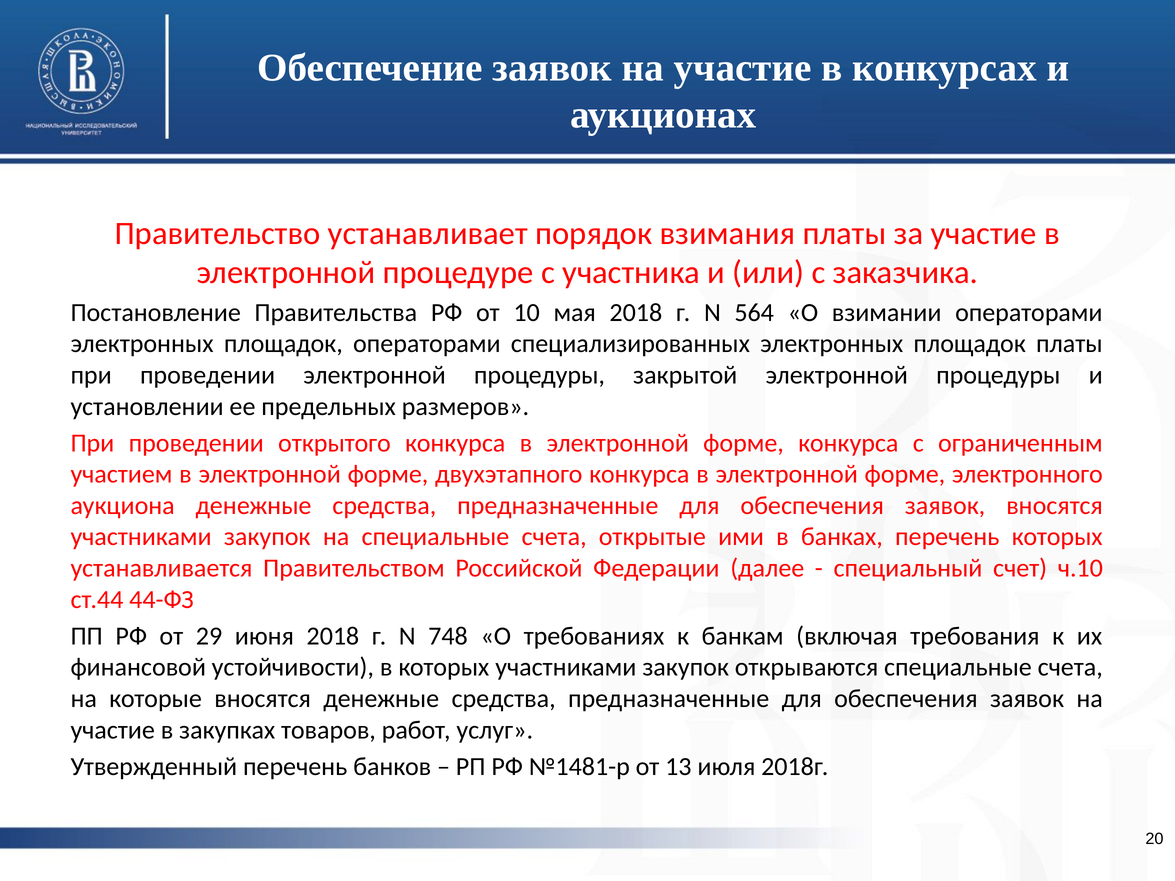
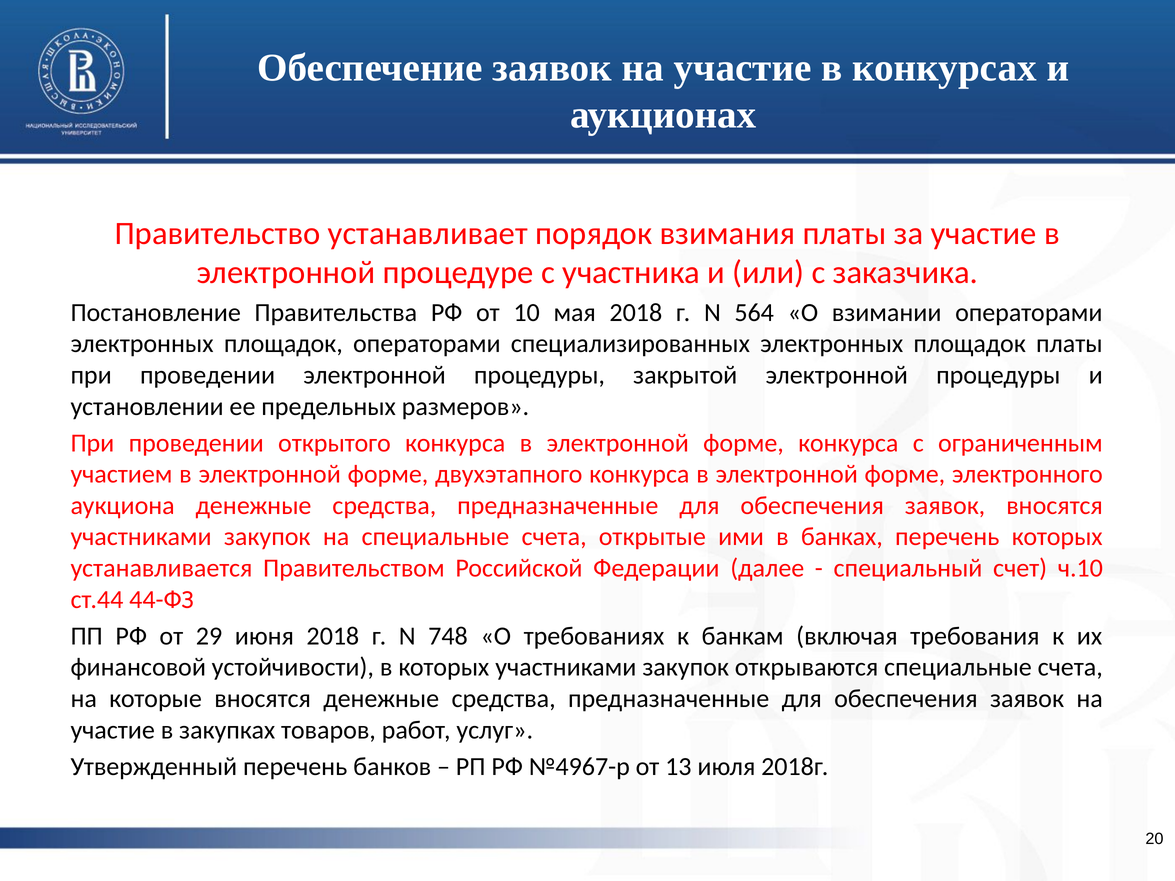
№1481-р: №1481-р -> №4967-р
